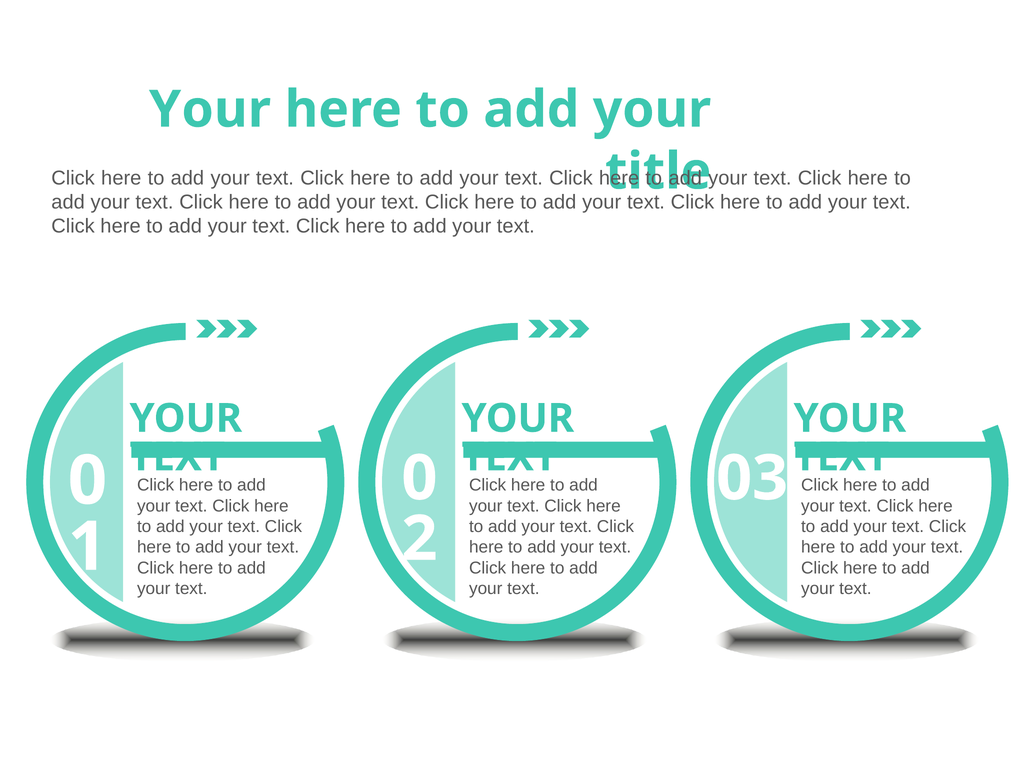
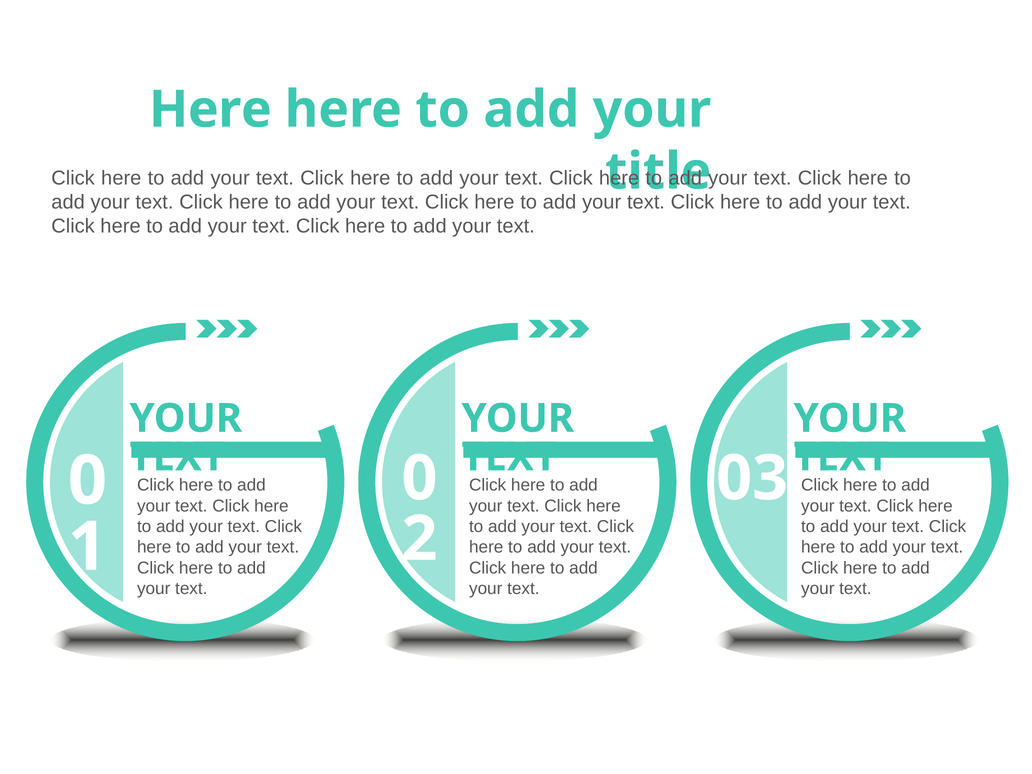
Your at (210, 110): Your -> Here
